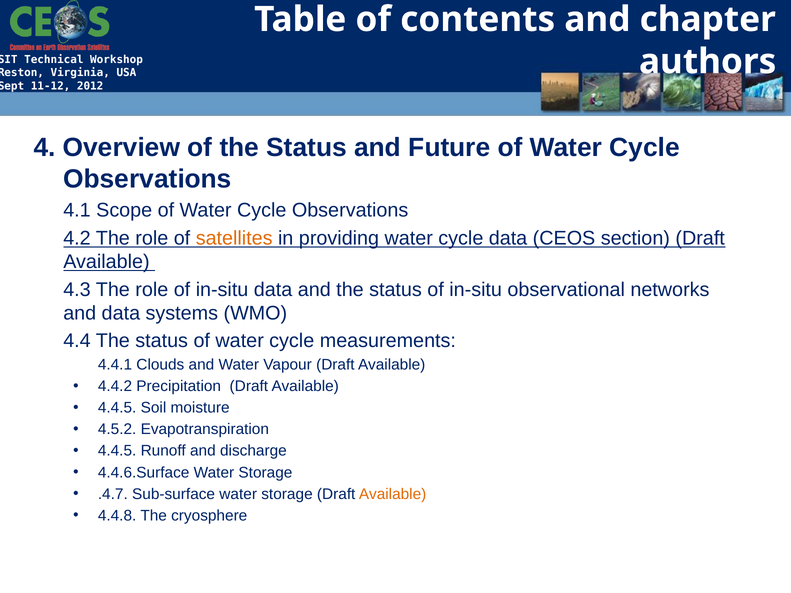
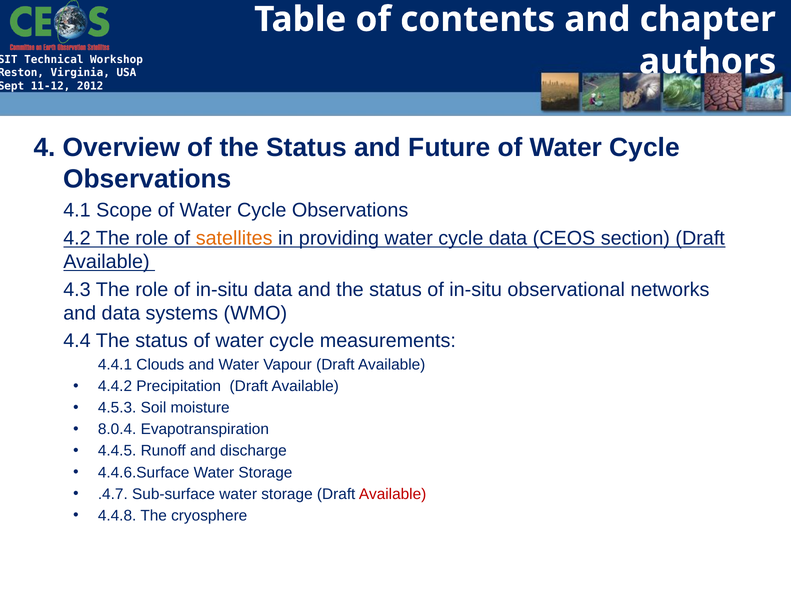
4.4.5 at (117, 408): 4.4.5 -> 4.5.3
4.5.2: 4.5.2 -> 8.0.4
Available at (393, 494) colour: orange -> red
